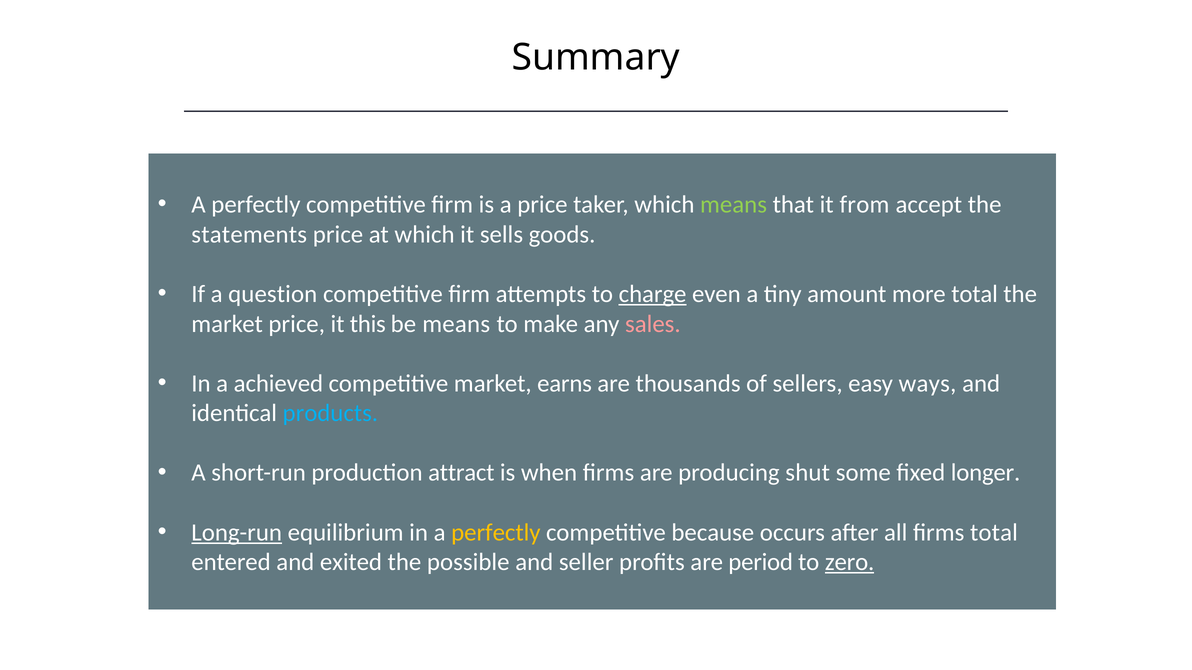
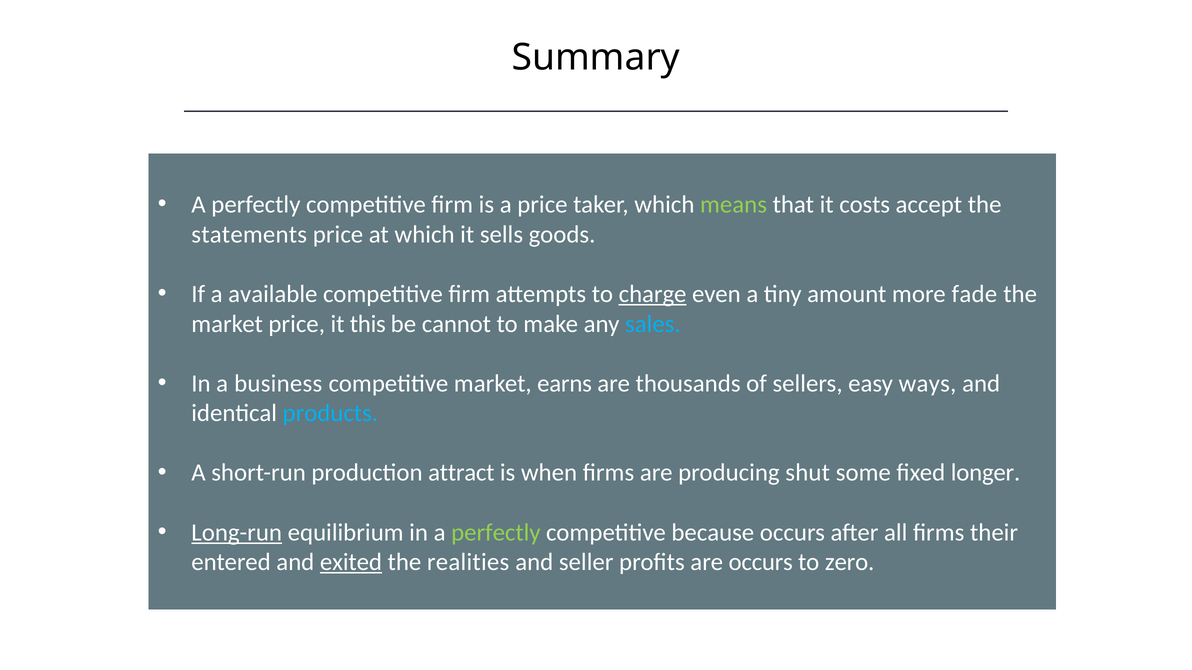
from: from -> costs
question: question -> available
more total: total -> fade
be means: means -> cannot
sales colour: pink -> light blue
achieved: achieved -> business
perfectly at (496, 533) colour: yellow -> light green
firms total: total -> their
exited underline: none -> present
possible: possible -> realities
are period: period -> occurs
zero underline: present -> none
